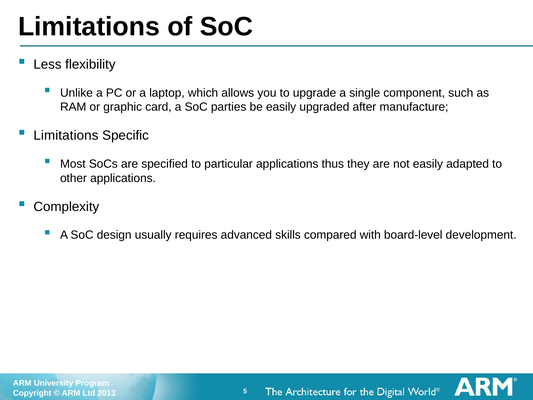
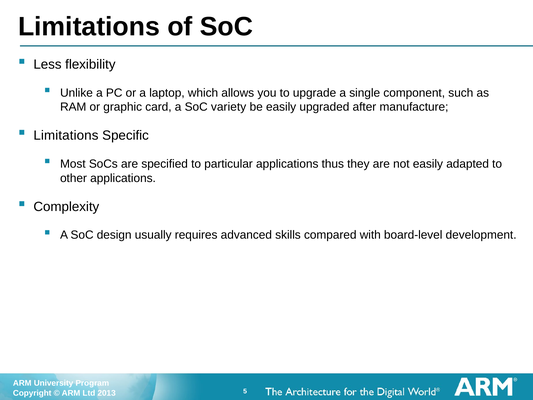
parties: parties -> variety
